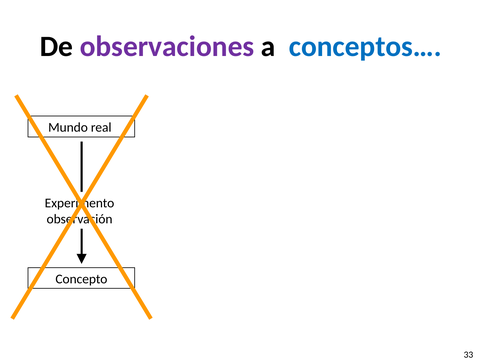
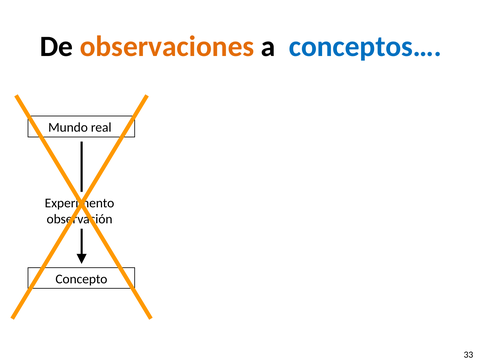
observaciones colour: purple -> orange
